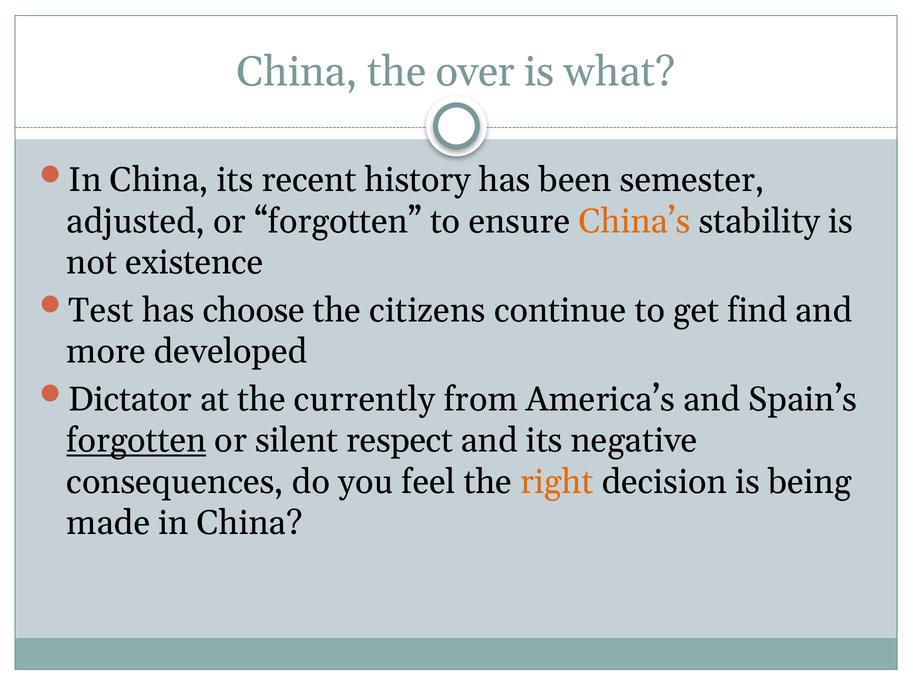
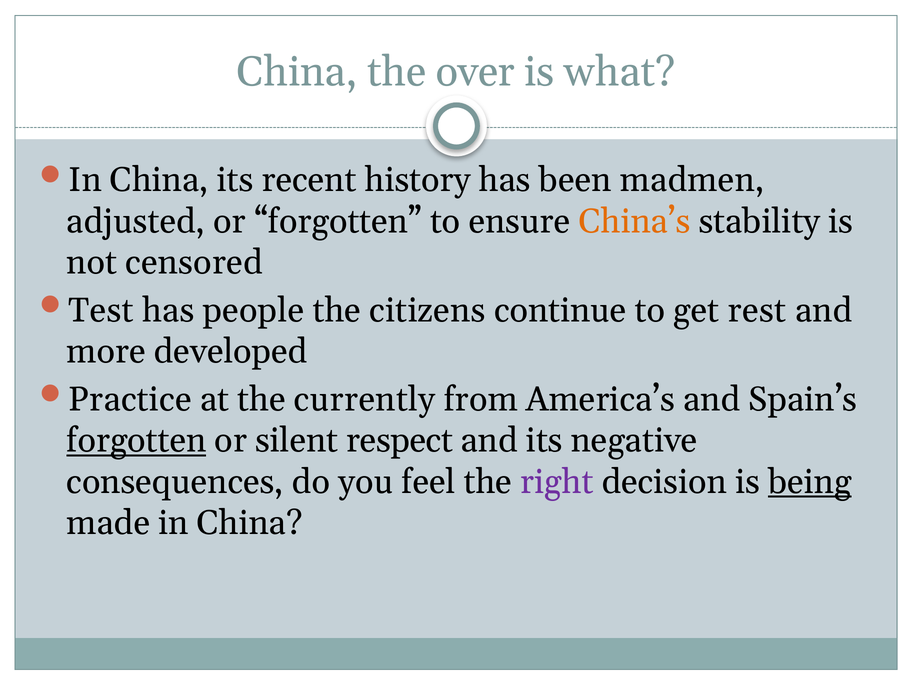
semester: semester -> madmen
existence: existence -> censored
choose: choose -> people
find: find -> rest
Dictator: Dictator -> Practice
right colour: orange -> purple
being underline: none -> present
